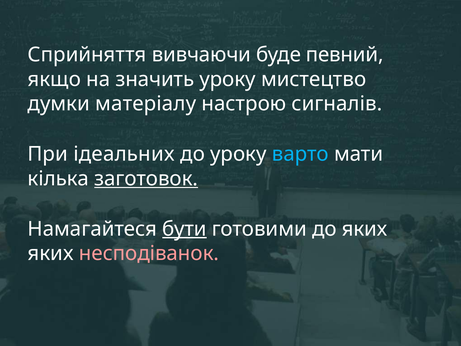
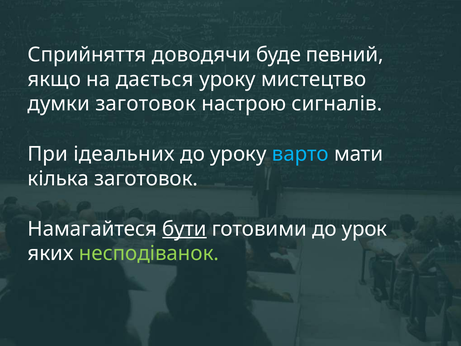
вивчаючи: вивчаючи -> доводячи
значить: значить -> дається
думки матеріалу: матеріалу -> заготовок
заготовок at (146, 179) underline: present -> none
до яких: яких -> урок
несподіванок colour: pink -> light green
